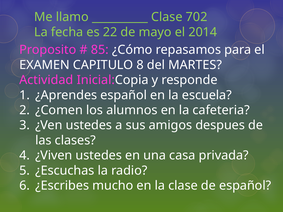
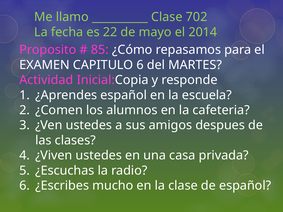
CAPITULO 8: 8 -> 6
